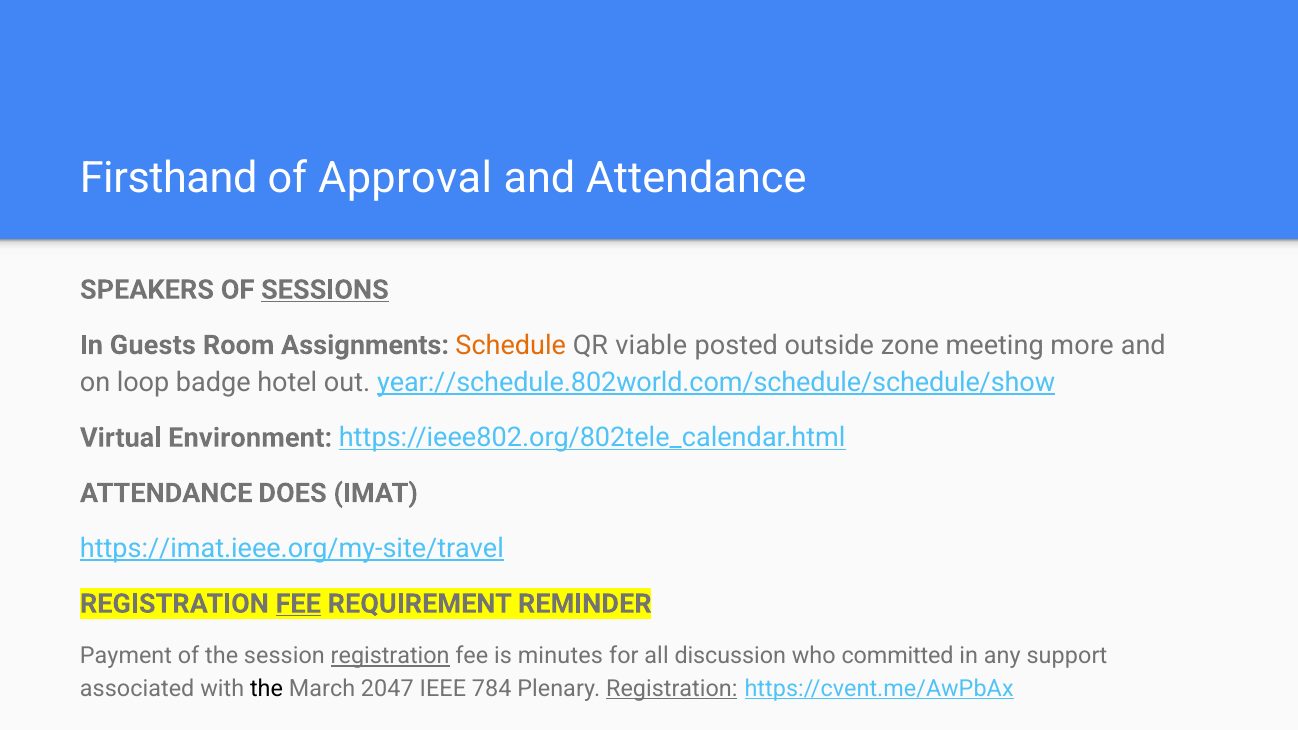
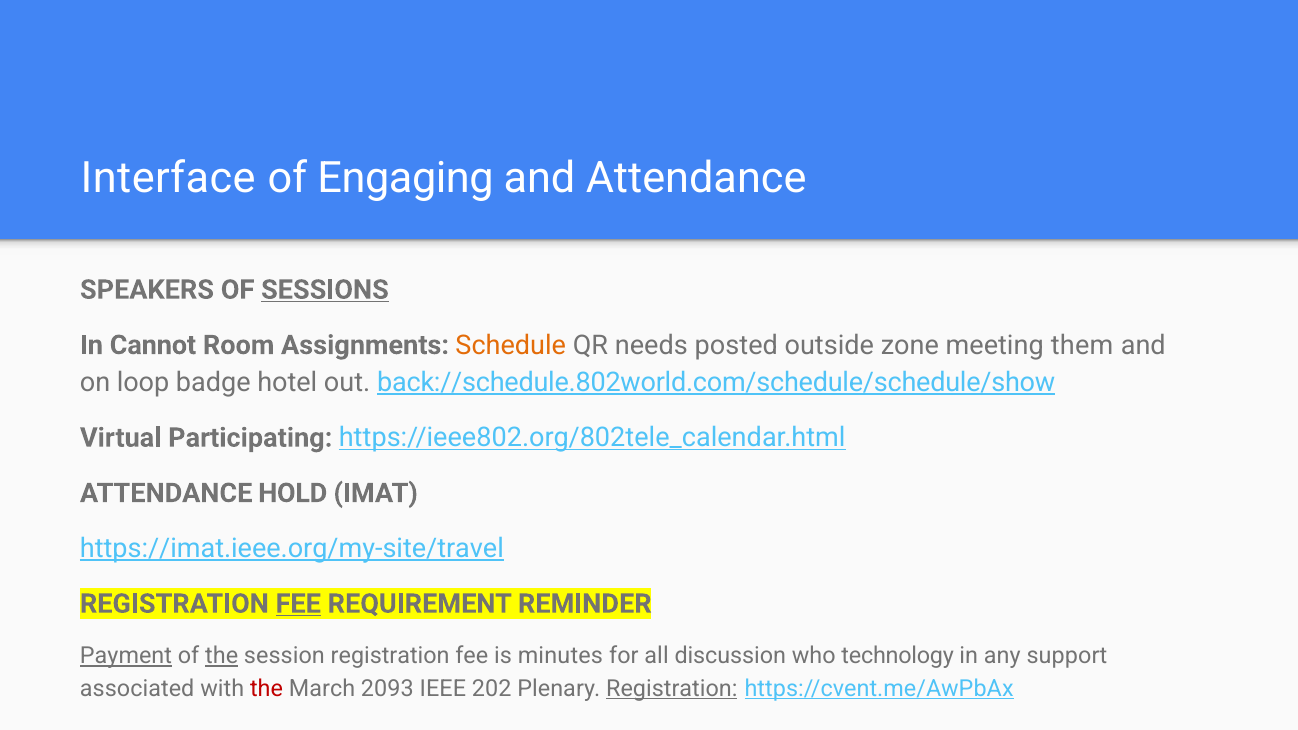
Firsthand: Firsthand -> Interface
Approval: Approval -> Engaging
Guests: Guests -> Cannot
viable: viable -> needs
more: more -> them
year://schedule.802world.com/schedule/schedule/show: year://schedule.802world.com/schedule/schedule/show -> back://schedule.802world.com/schedule/schedule/show
Environment: Environment -> Participating
DOES: DOES -> HOLD
Payment underline: none -> present
the at (222, 656) underline: none -> present
registration at (390, 656) underline: present -> none
committed: committed -> technology
the at (267, 689) colour: black -> red
2047: 2047 -> 2093
784: 784 -> 202
